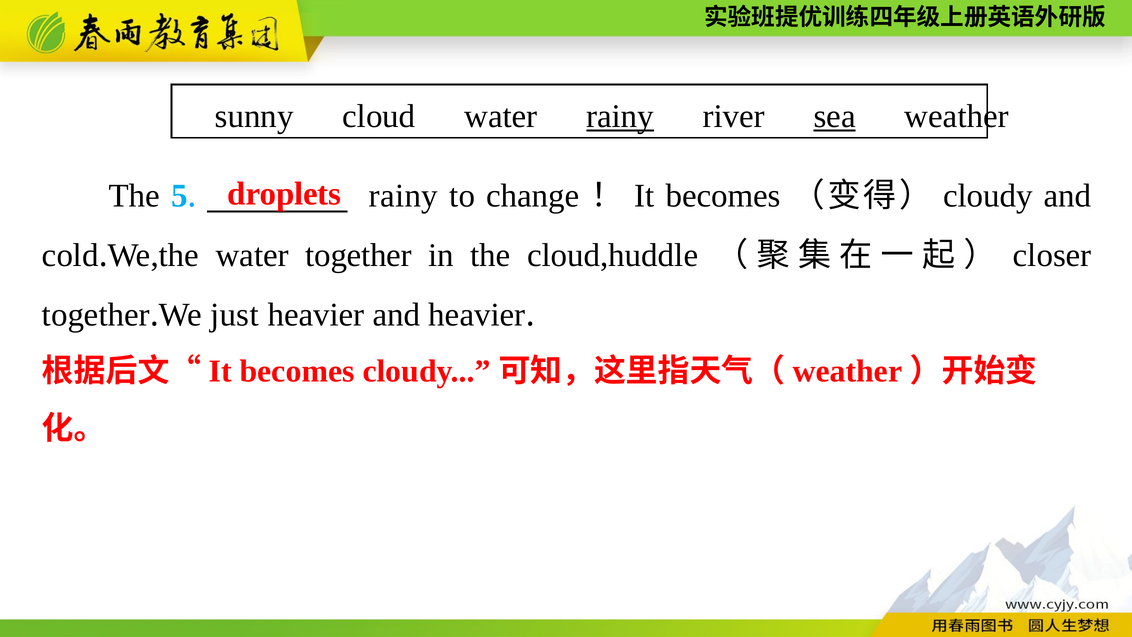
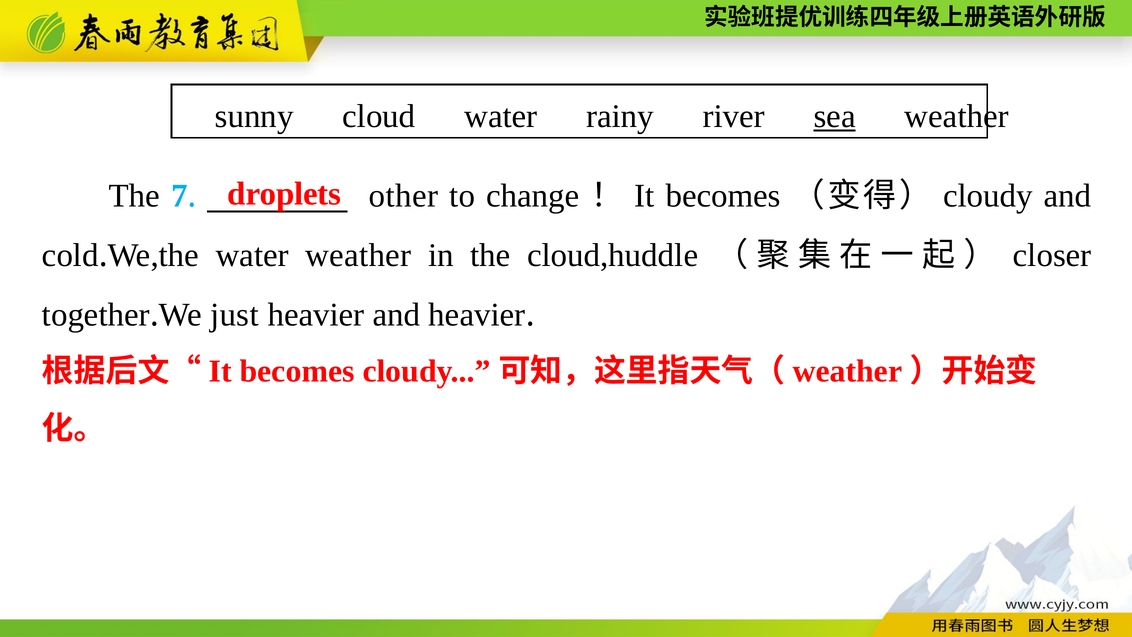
rainy at (620, 116) underline: present -> none
5: 5 -> 7
rainy at (403, 196): rainy -> other
water together: together -> weather
